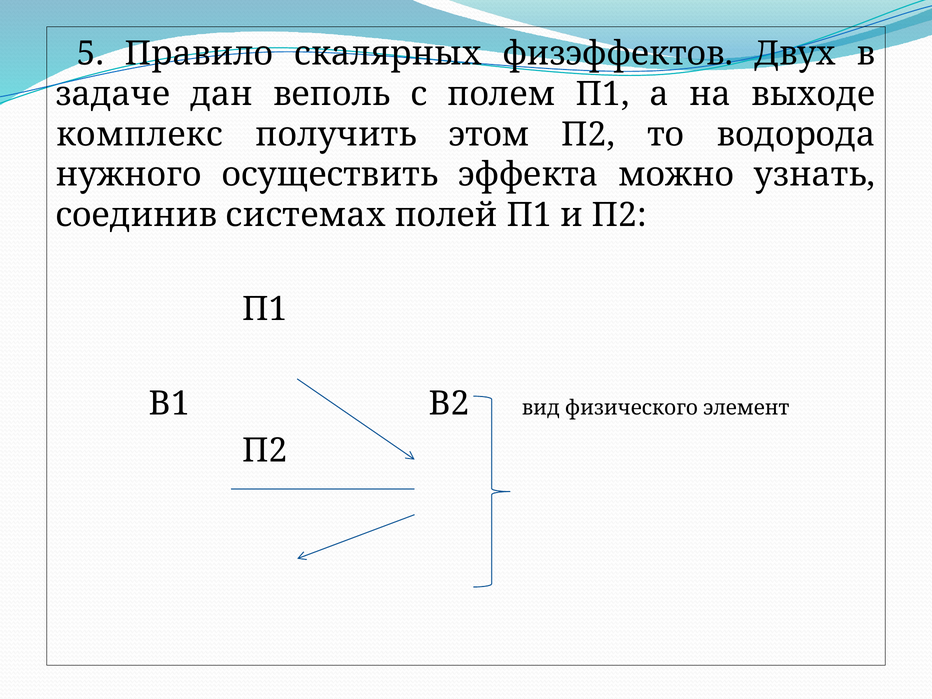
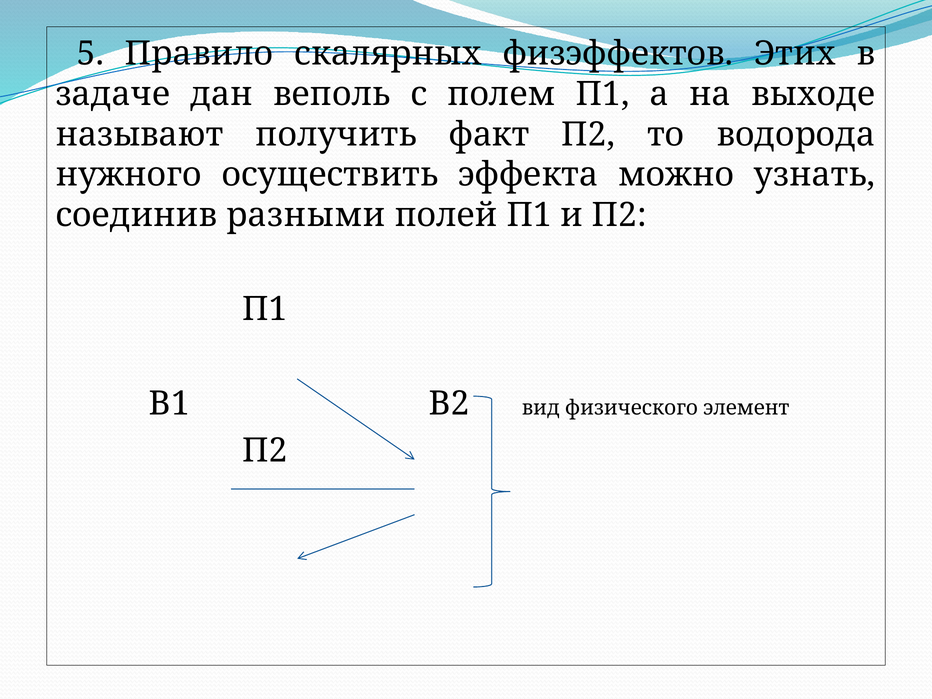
Двух: Двух -> Этих
комплекс: комплекс -> называют
этом: этом -> факт
системах: системах -> разными
